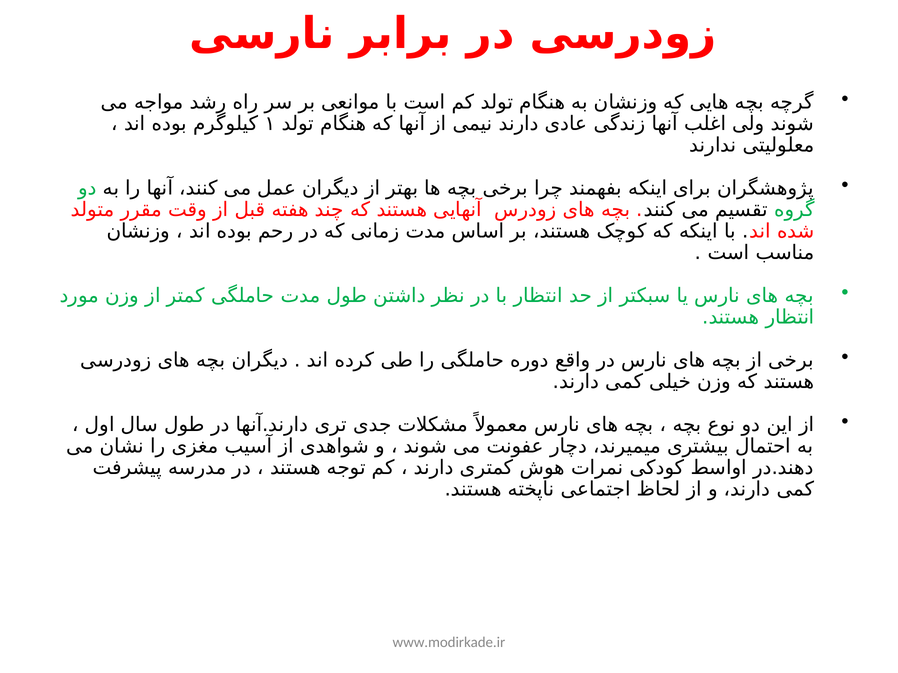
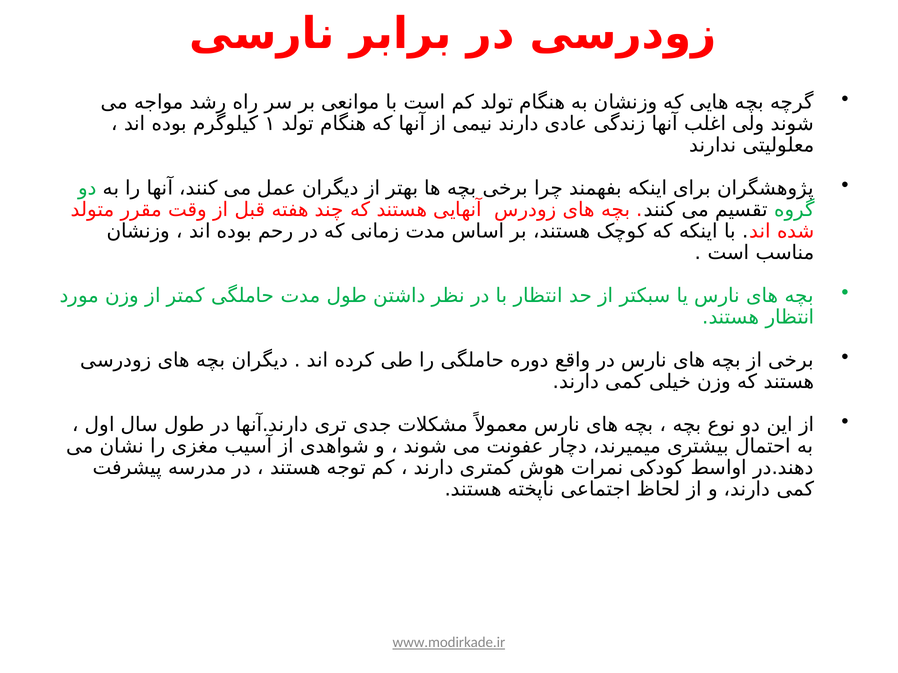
www.modirkade.ir underline: none -> present
